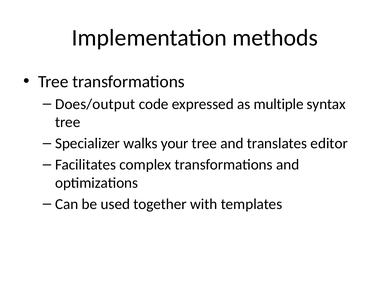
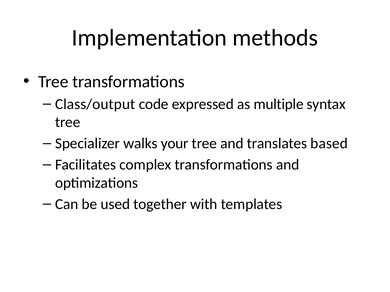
Does/output: Does/output -> Class/output
editor: editor -> based
